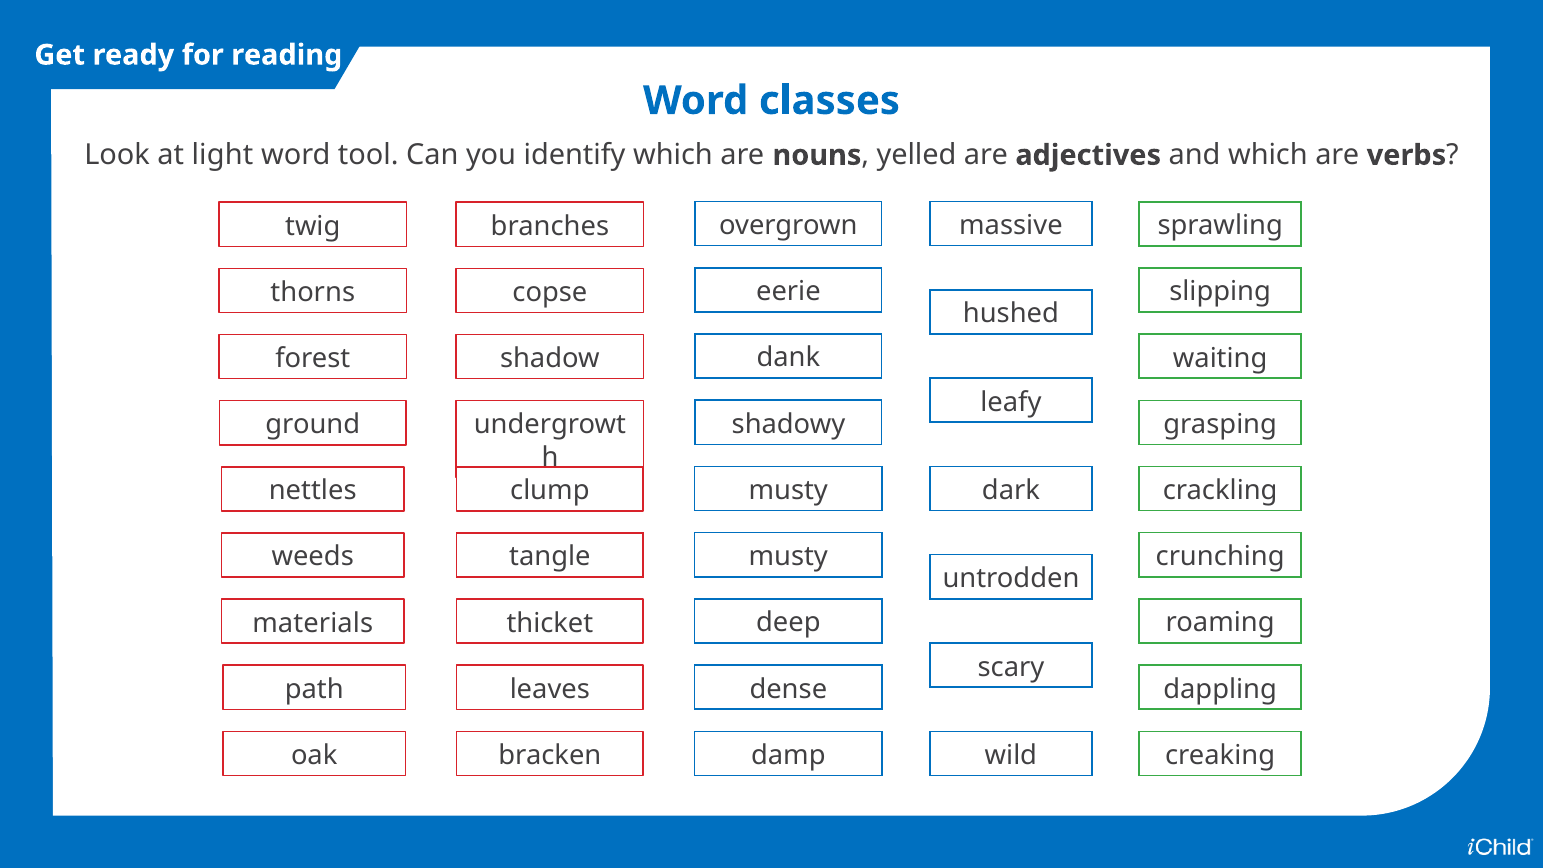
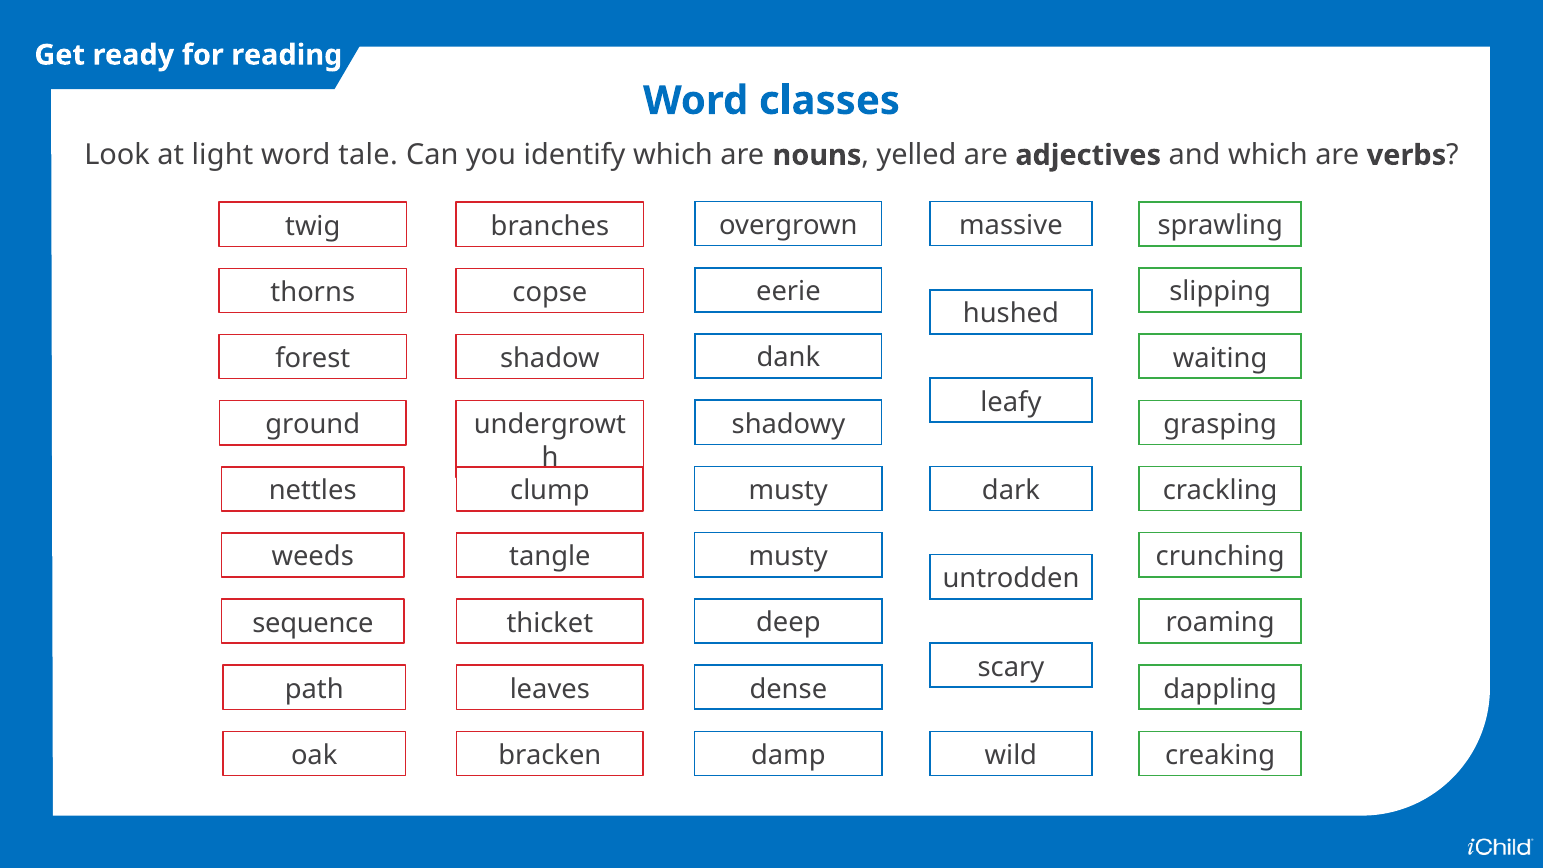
tool: tool -> tale
materials: materials -> sequence
